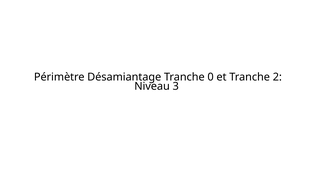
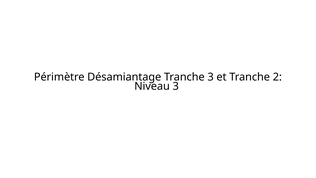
Tranche 0: 0 -> 3
